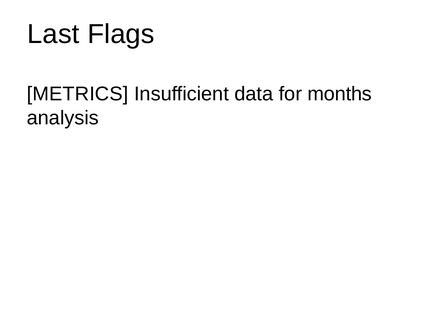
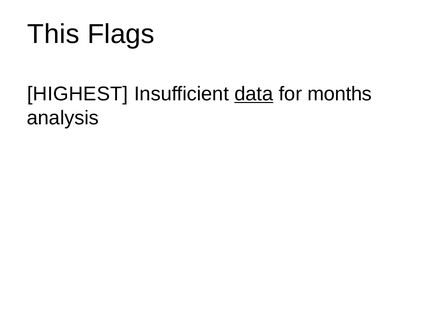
Last: Last -> This
METRICS: METRICS -> HIGHEST
data underline: none -> present
